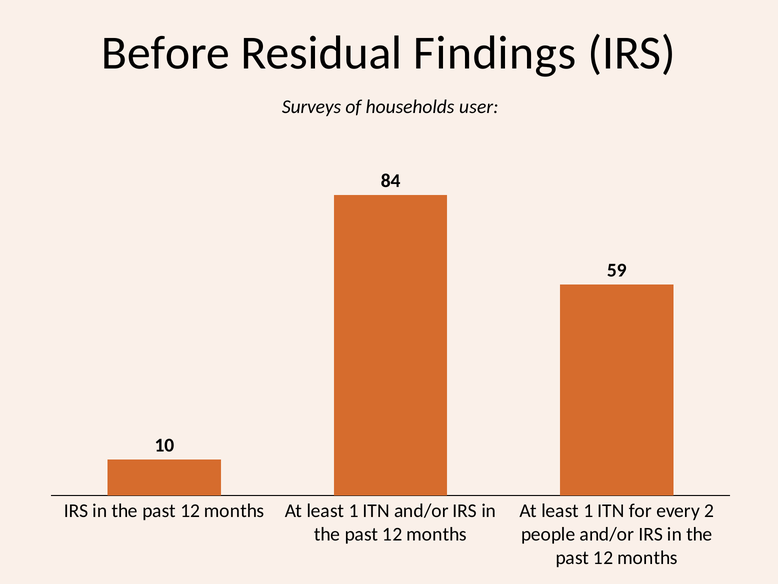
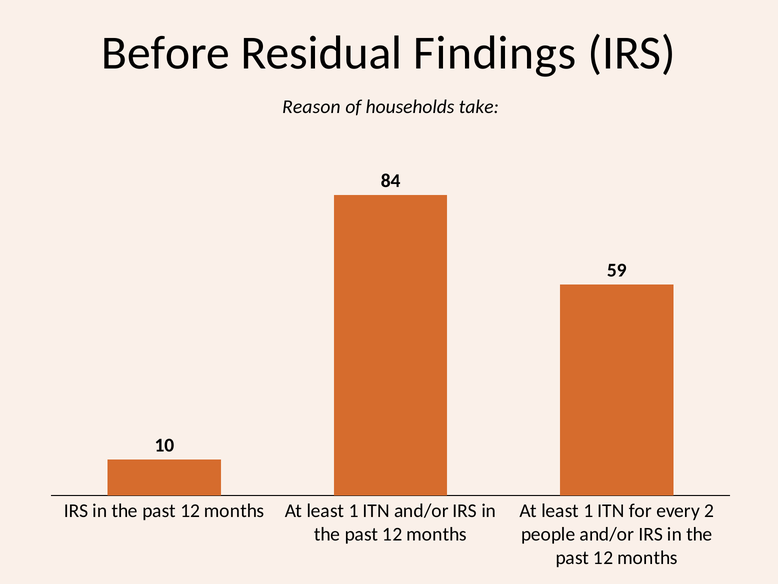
Surveys: Surveys -> Reason
user: user -> take
